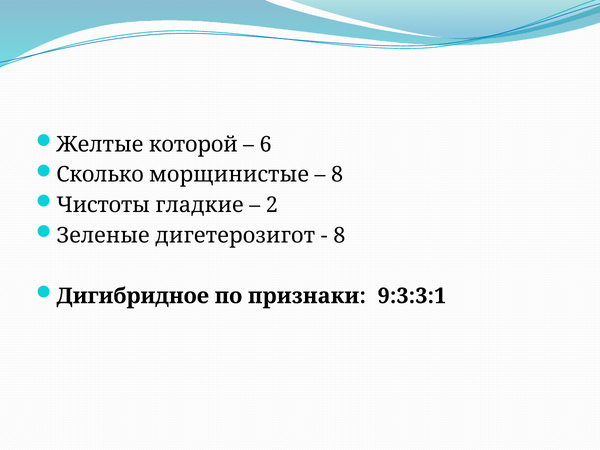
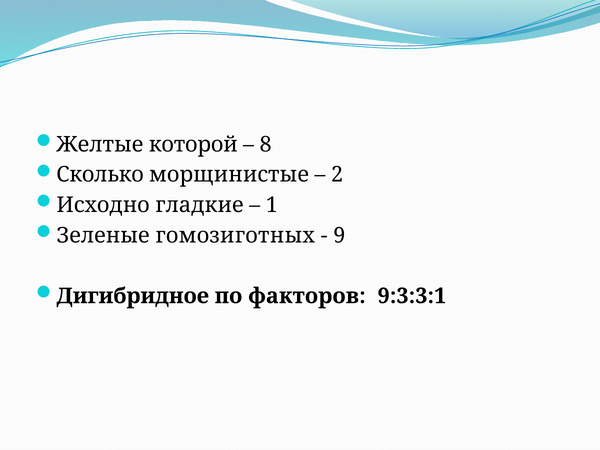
6: 6 -> 8
8 at (337, 175): 8 -> 2
Чистоты: Чистоты -> Исходно
2: 2 -> 1
дигетерозигот: дигетерозигот -> гомозиготных
8 at (339, 235): 8 -> 9
признаки: признаки -> факторов
